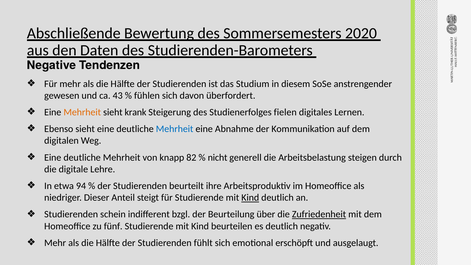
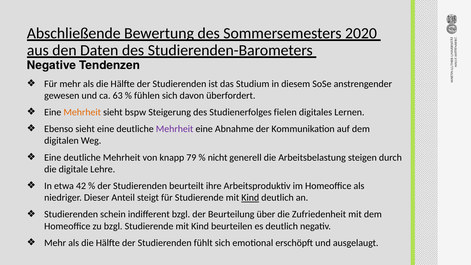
43: 43 -> 63
krank: krank -> bspw
Mehrheit at (175, 129) colour: blue -> purple
82: 82 -> 79
94: 94 -> 42
Zufriedenheit underline: present -> none
zu fünf: fünf -> bzgl
